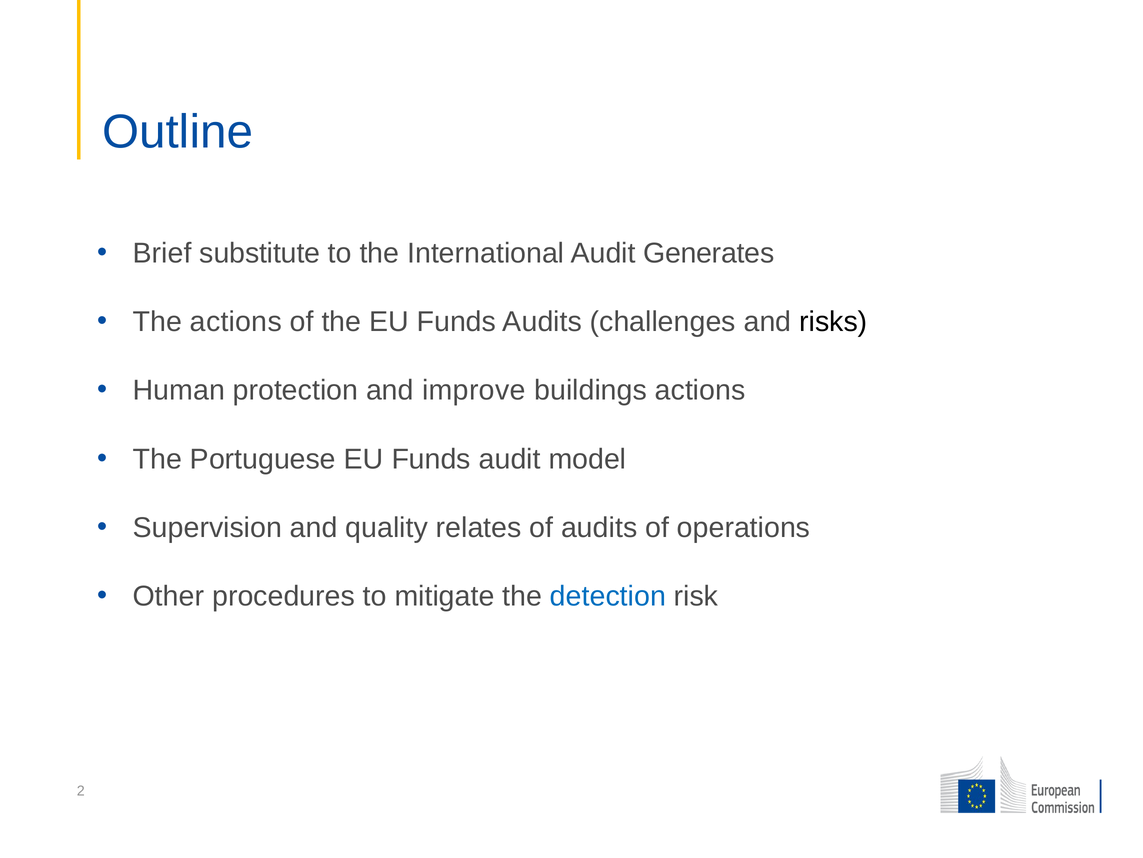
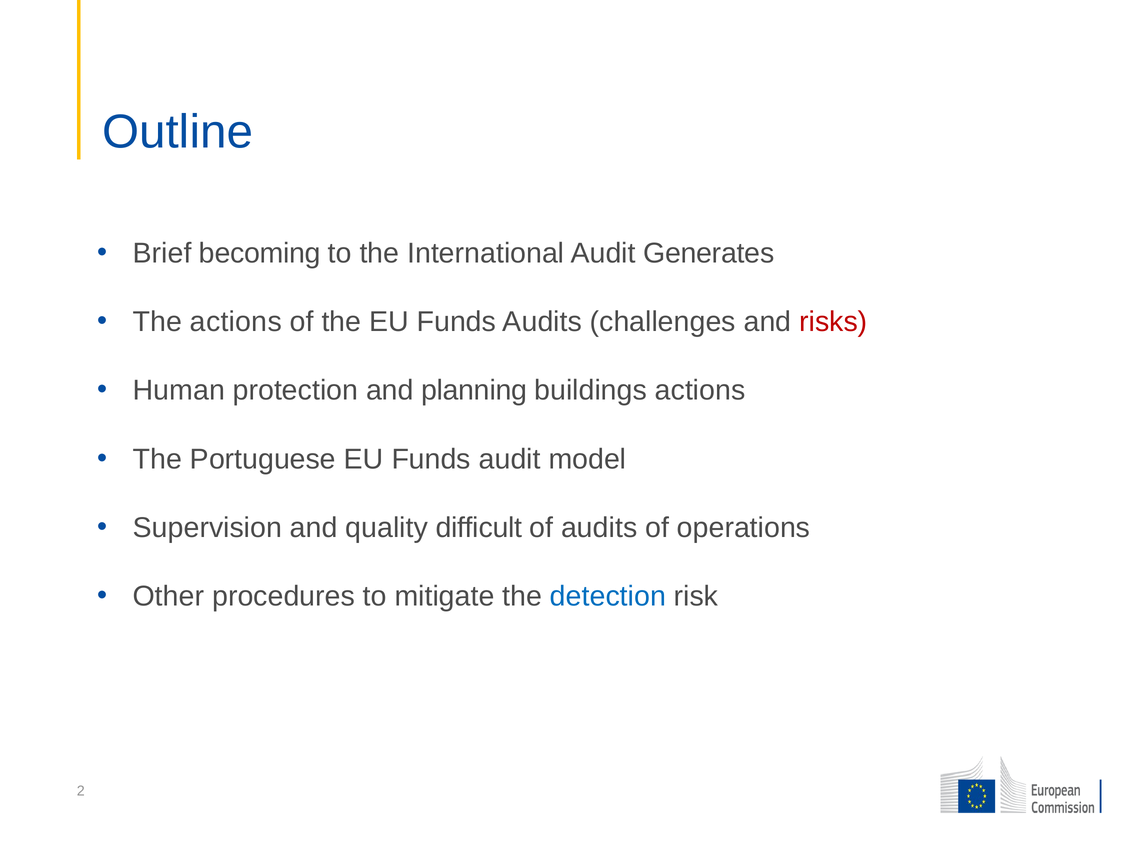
substitute: substitute -> becoming
risks colour: black -> red
improve: improve -> planning
relates: relates -> difficult
